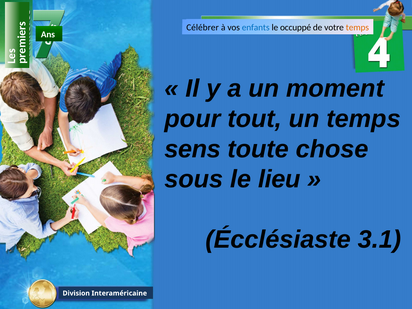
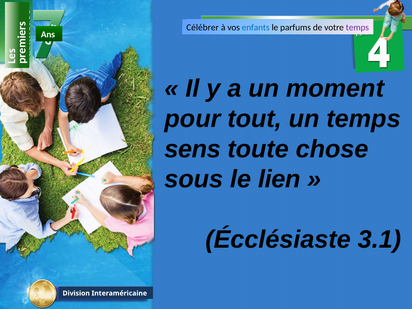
occuppé: occuppé -> parfums
temps at (357, 27) colour: orange -> purple
lieu: lieu -> lien
